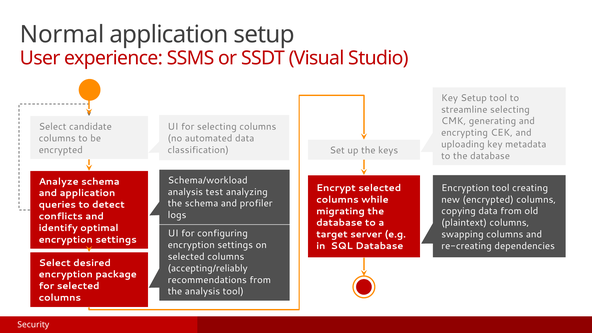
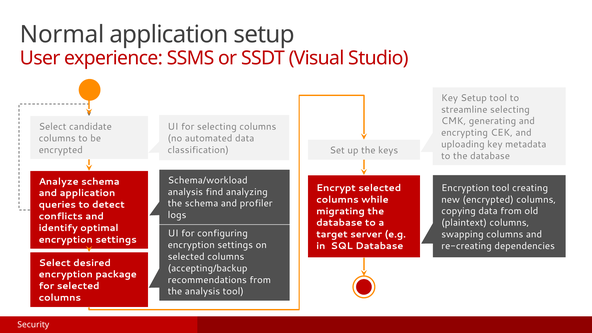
test: test -> find
accepting/reliably: accepting/reliably -> accepting/backup
